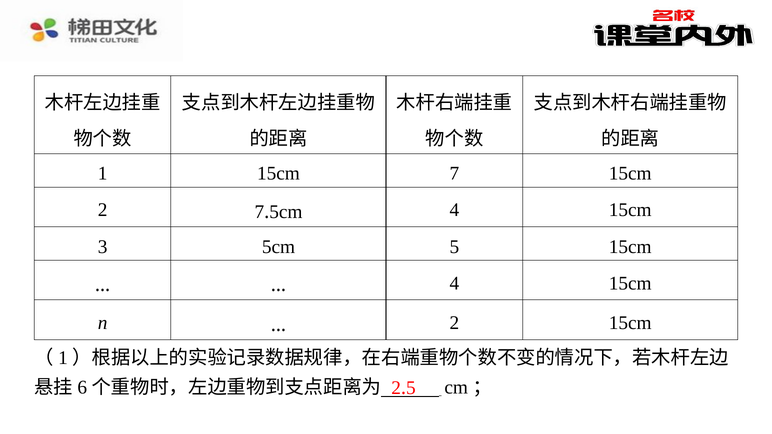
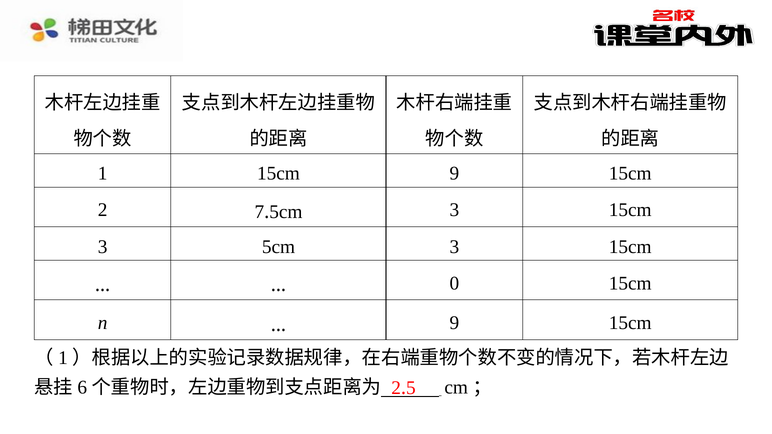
15cm 7: 7 -> 9
4 at (454, 210): 4 -> 3
3 5cm 5: 5 -> 3
4 at (454, 283): 4 -> 0
2 at (454, 323): 2 -> 9
